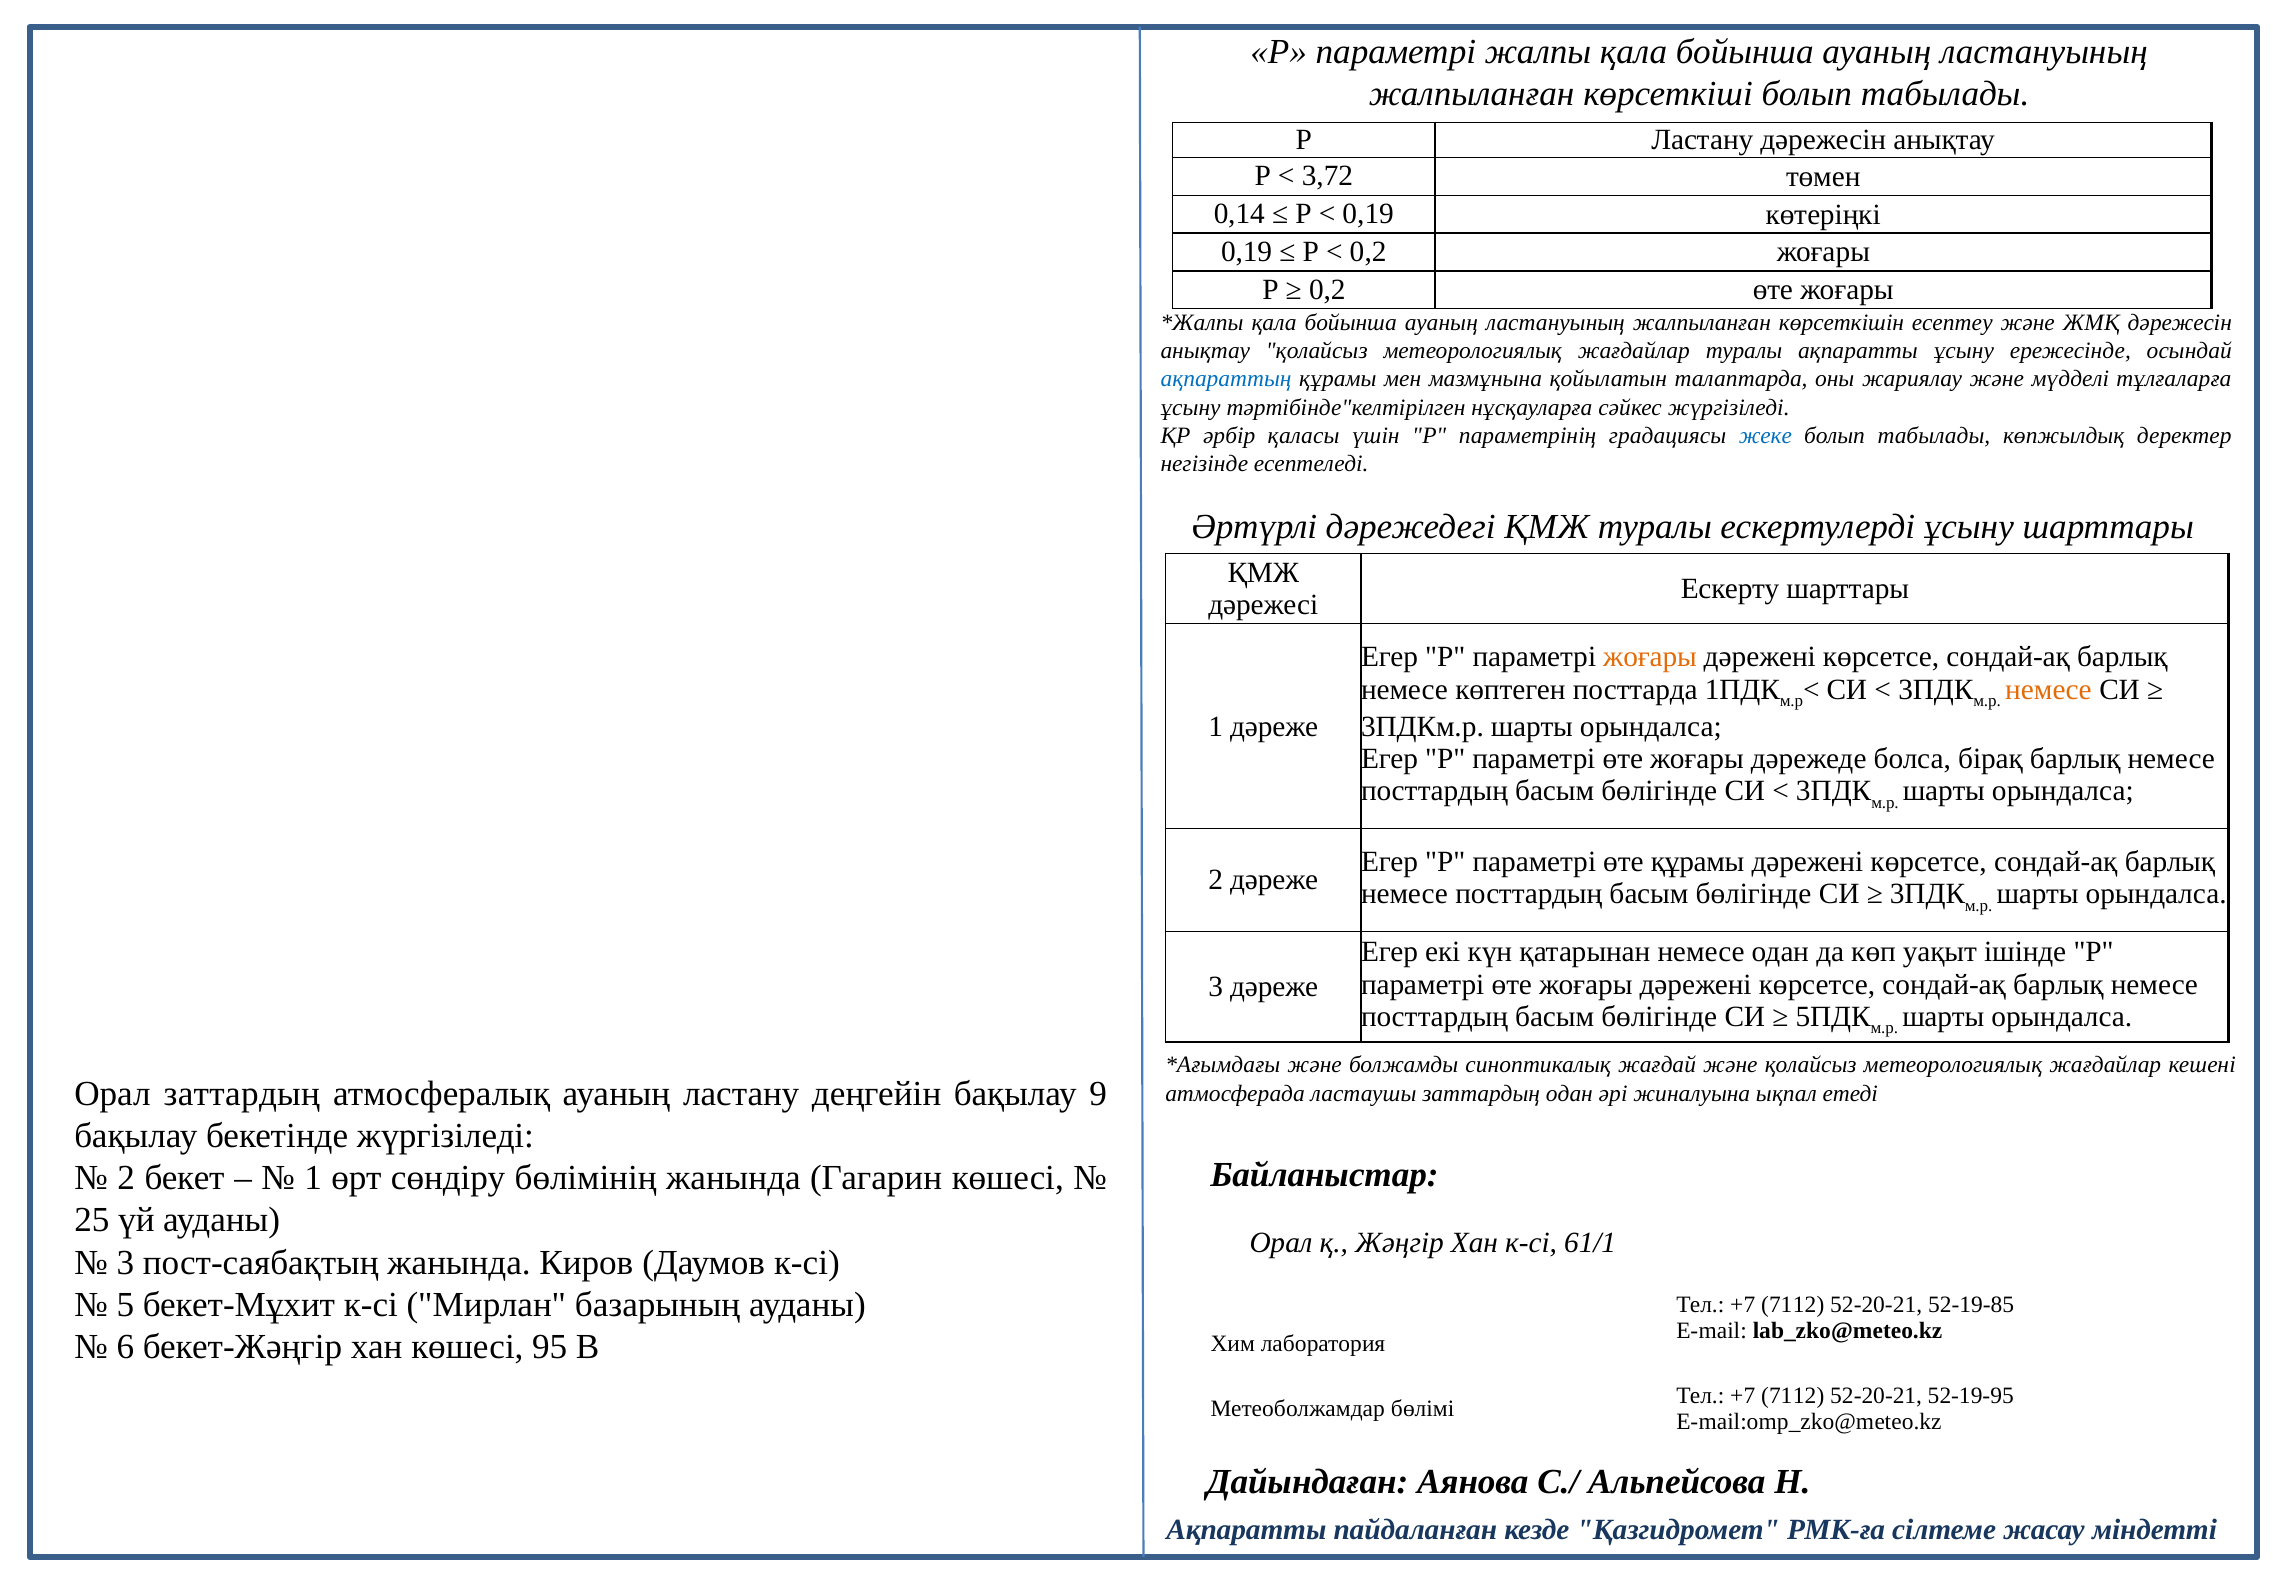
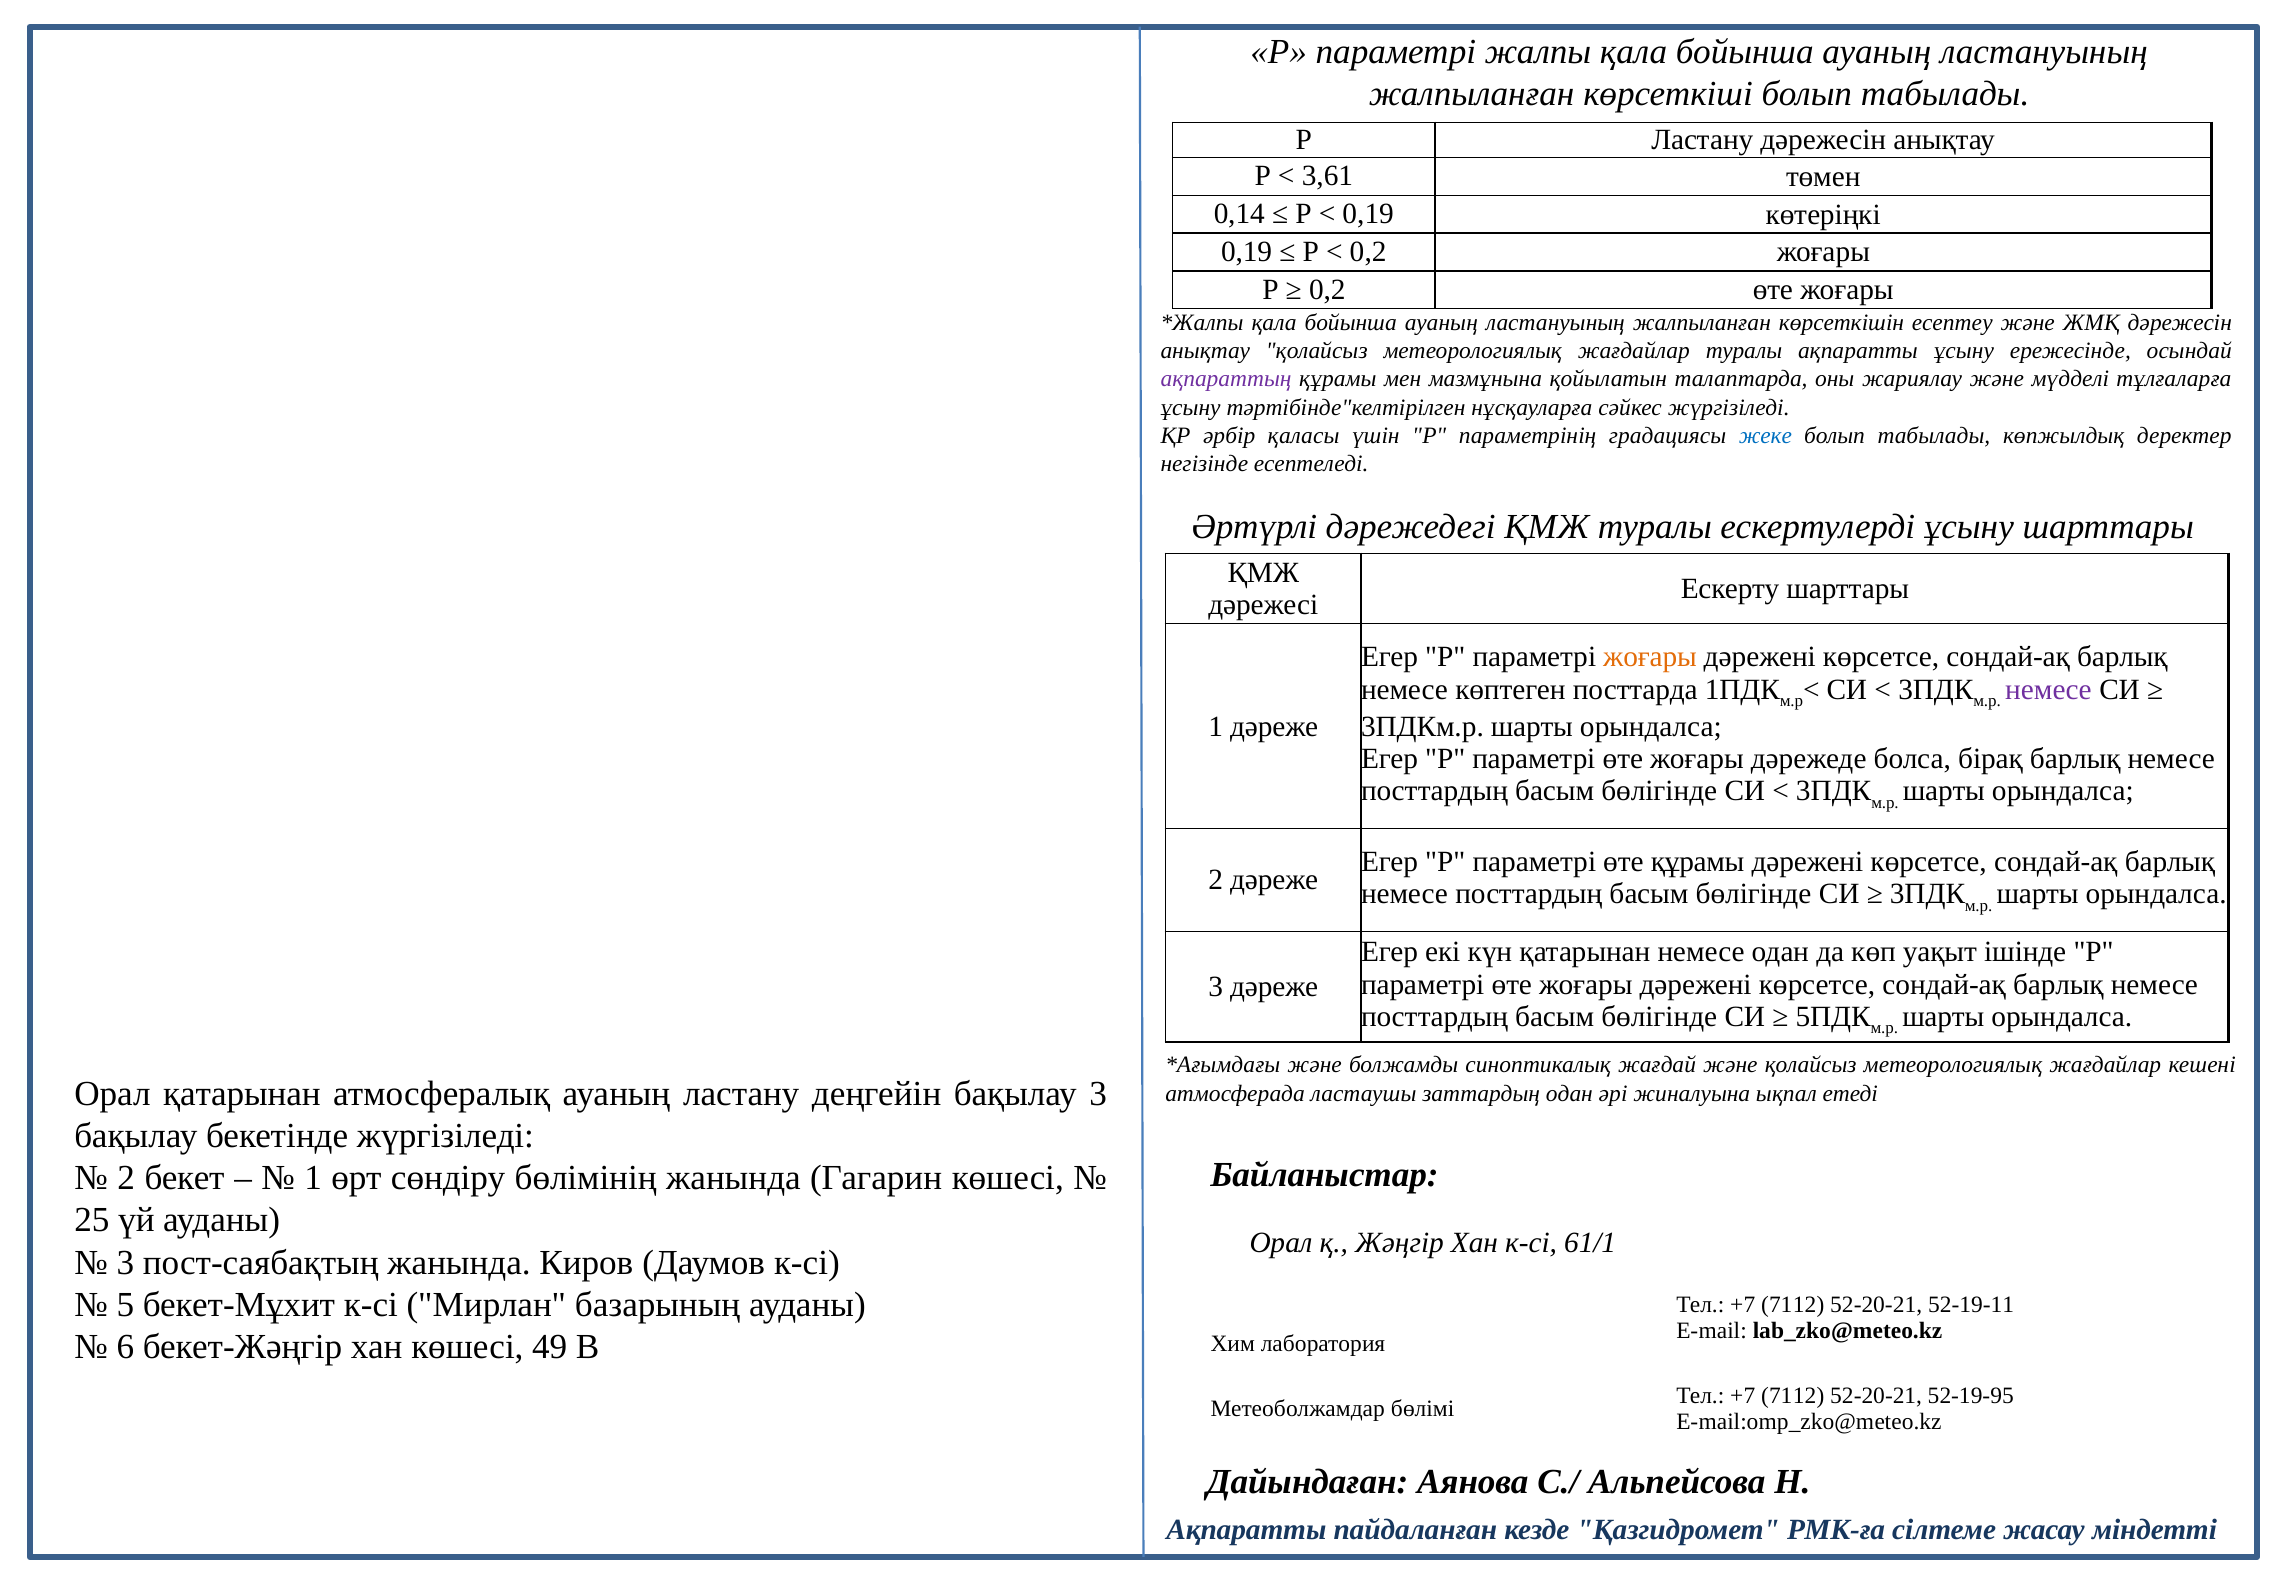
3,72: 3,72 -> 3,61
ақпараттың colour: blue -> purple
немесе at (2048, 689) colour: orange -> purple
Орал заттардың: заттардың -> қатарынан
бақылау 9: 9 -> 3
52-19-85: 52-19-85 -> 52-19-11
95: 95 -> 49
